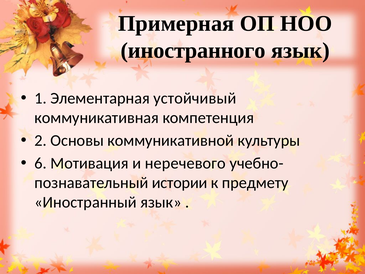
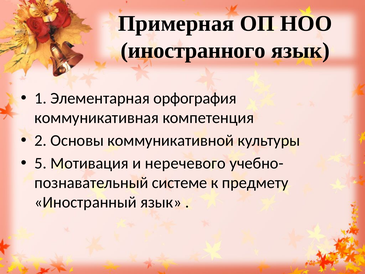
устойчивый: устойчивый -> орфография
6: 6 -> 5
истории: истории -> системе
